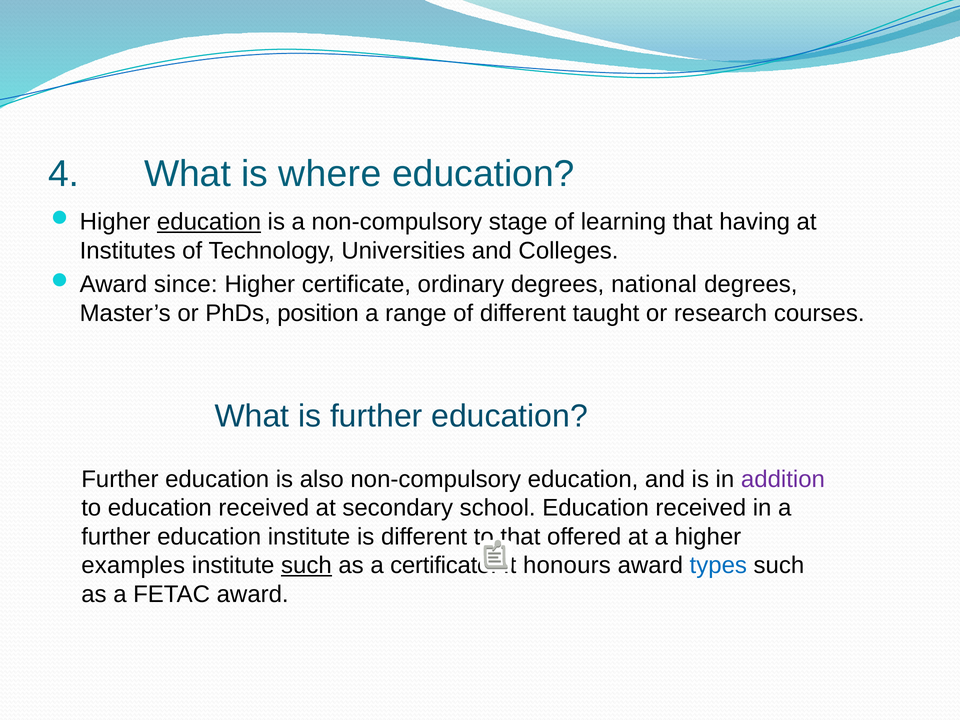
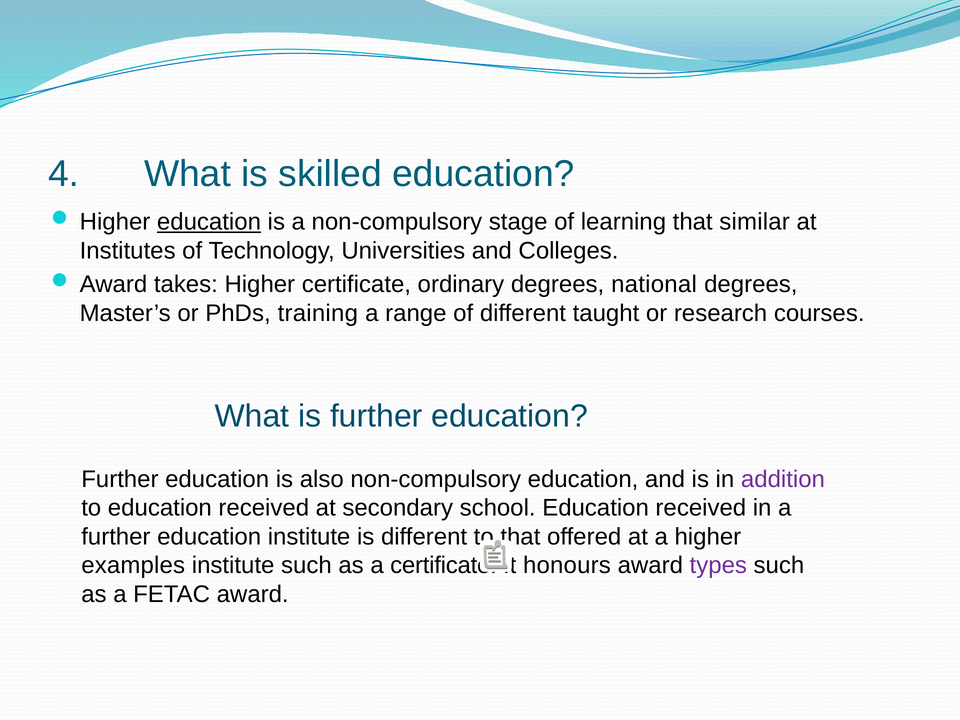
where: where -> skilled
having: having -> similar
since: since -> takes
position: position -> training
such at (306, 566) underline: present -> none
types colour: blue -> purple
